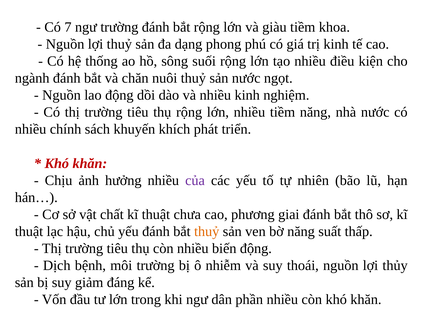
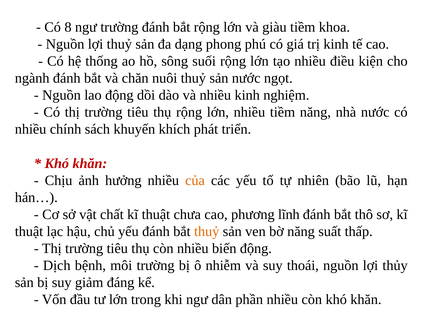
7: 7 -> 8
của colour: purple -> orange
giai: giai -> lĩnh
